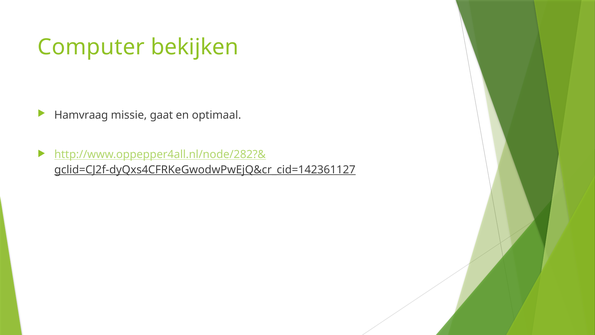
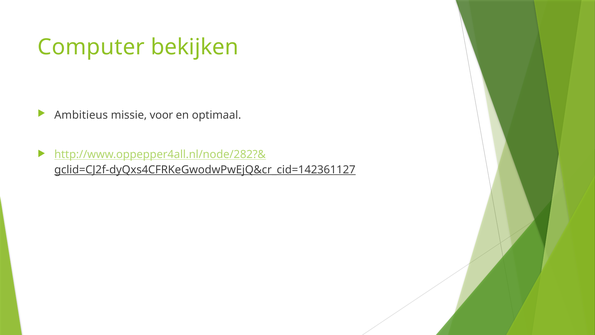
Hamvraag: Hamvraag -> Ambitieus
gaat: gaat -> voor
